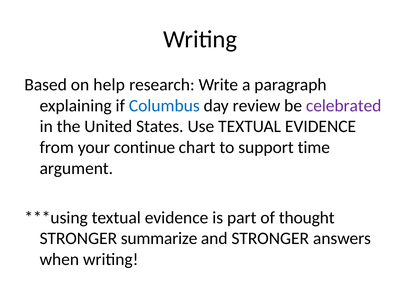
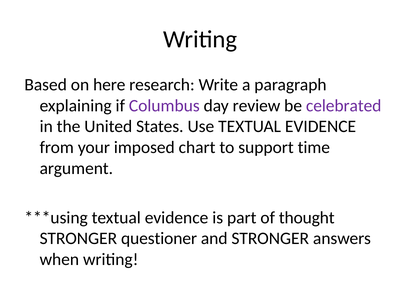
help: help -> here
Columbus colour: blue -> purple
continue: continue -> imposed
summarize: summarize -> questioner
